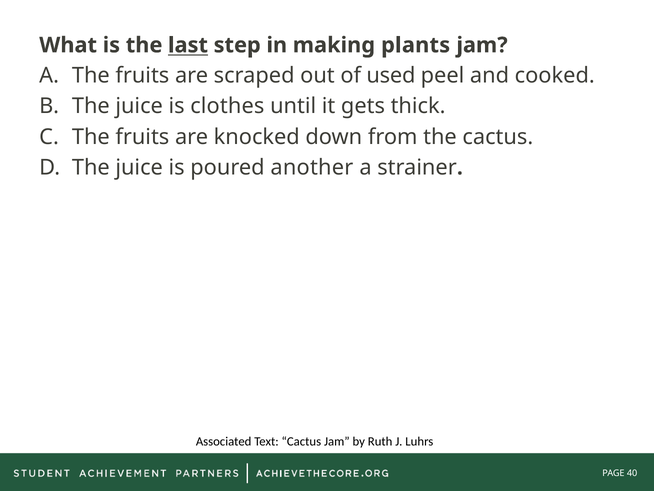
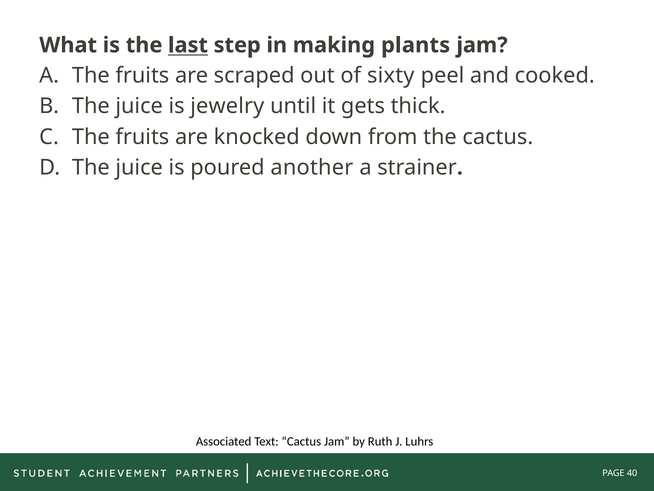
used: used -> sixty
clothes: clothes -> jewelry
